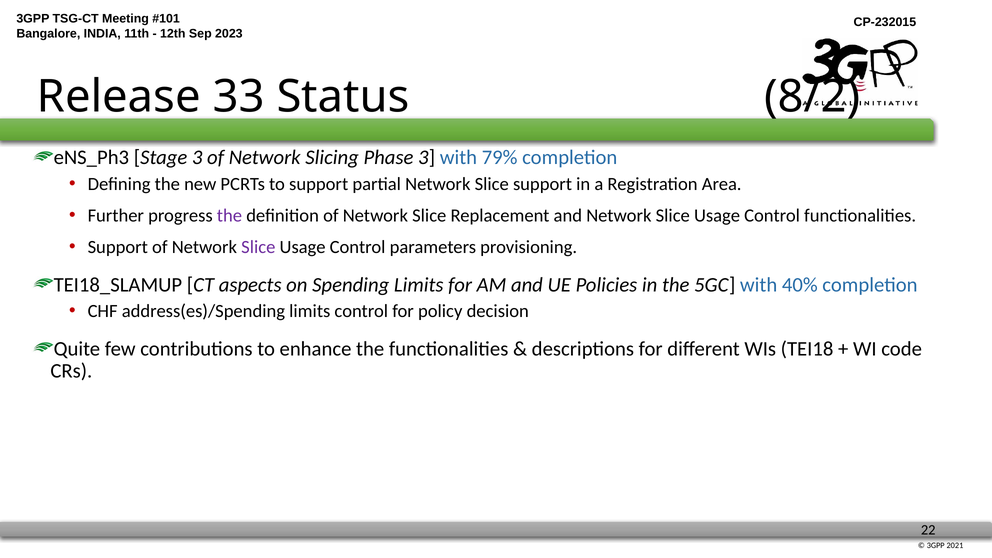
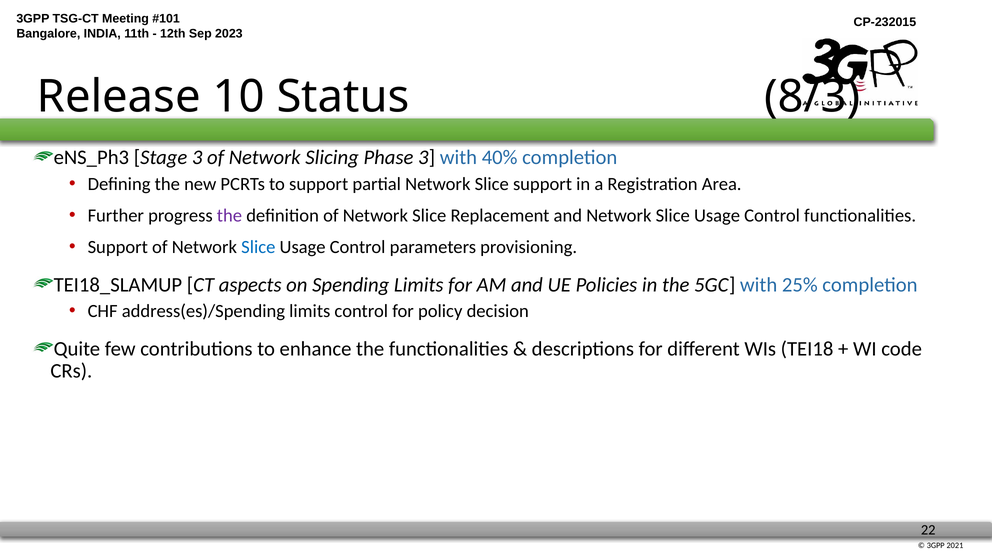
33: 33 -> 10
8/2: 8/2 -> 8/3
79%: 79% -> 40%
Slice at (258, 247) colour: purple -> blue
40%: 40% -> 25%
